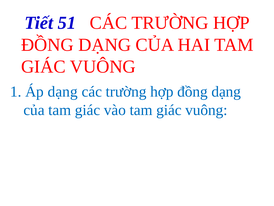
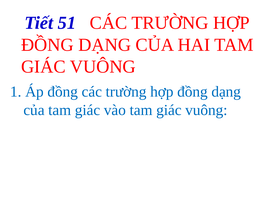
Áp dạng: dạng -> đồng
